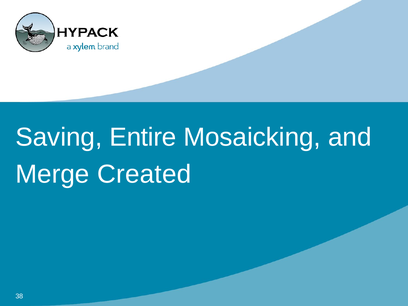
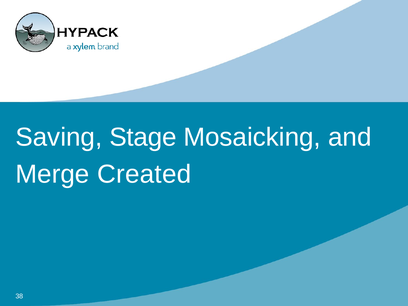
Entire: Entire -> Stage
